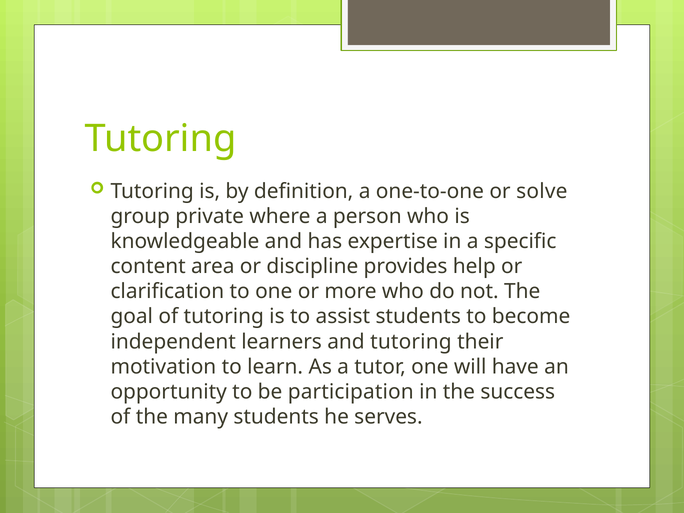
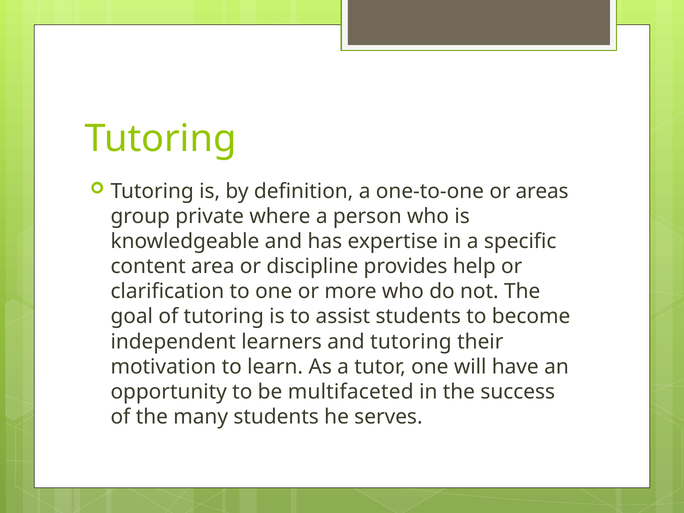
solve: solve -> areas
participation: participation -> multifaceted
